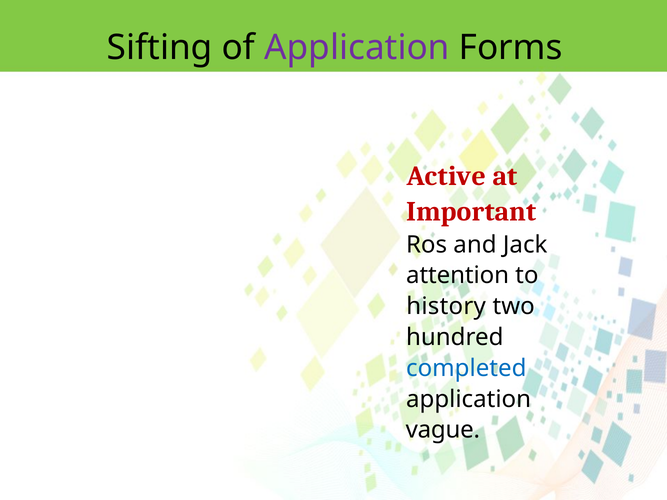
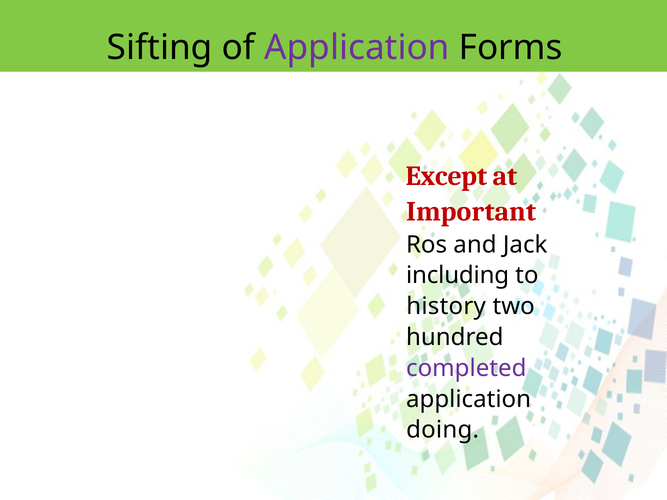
Active: Active -> Except
attention: attention -> including
completed colour: blue -> purple
vague: vague -> doing
